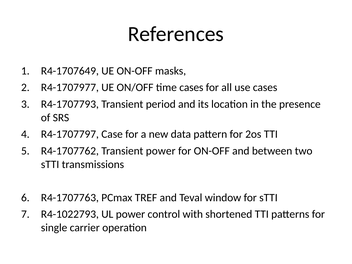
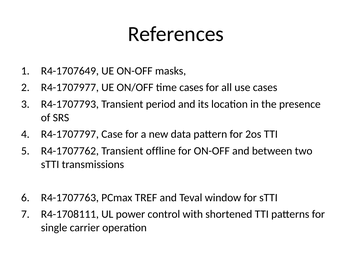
Transient power: power -> offline
R4-1022793: R4-1022793 -> R4-1708111
